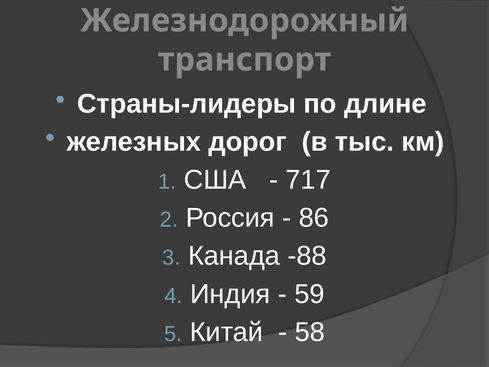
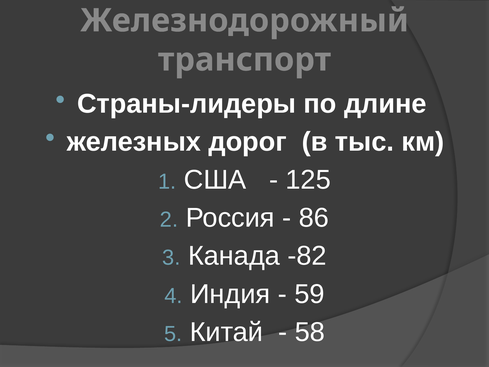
717: 717 -> 125
-88: -88 -> -82
